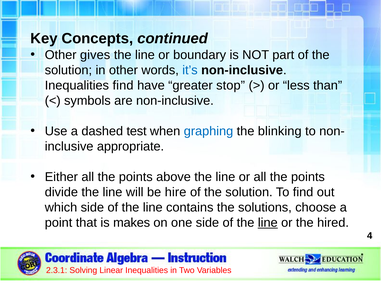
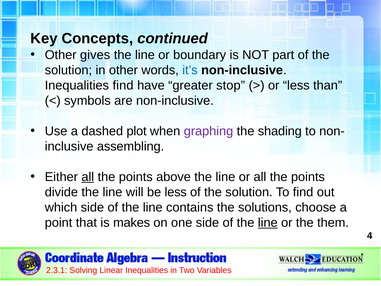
test: test -> plot
graphing colour: blue -> purple
blinking: blinking -> shading
appropriate: appropriate -> assembling
all at (88, 177) underline: none -> present
be hire: hire -> less
hired: hired -> them
